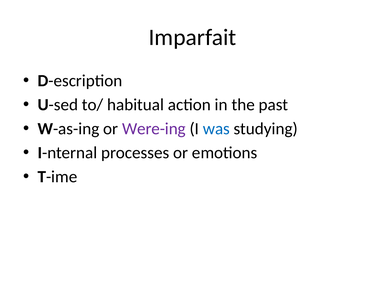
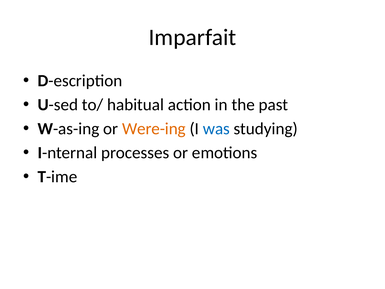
Were-ing colour: purple -> orange
